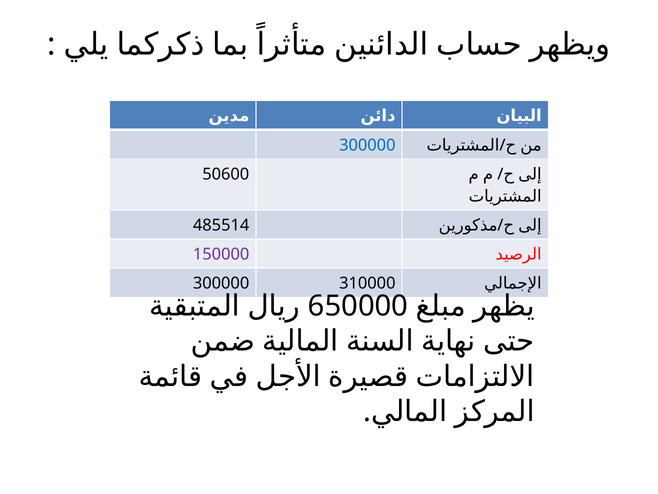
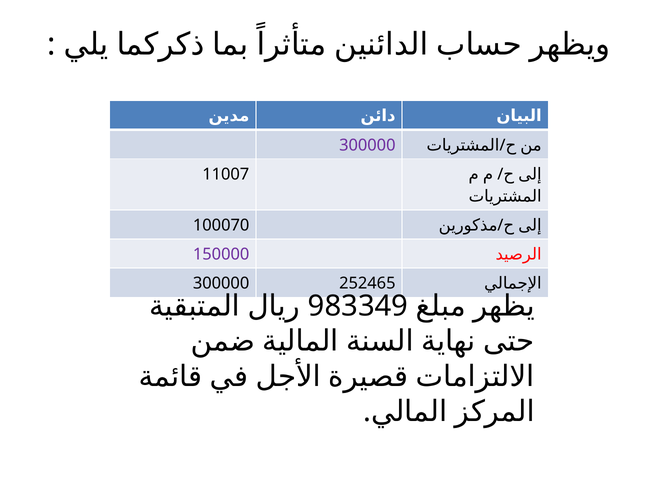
300000 at (367, 145) colour: blue -> purple
50600: 50600 -> 11007
485514: 485514 -> 100070
310000: 310000 -> 252465
650000: 650000 -> 983349
